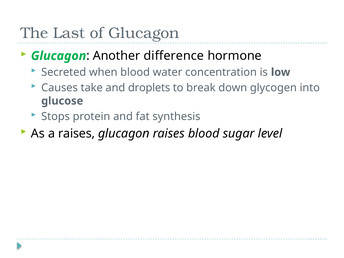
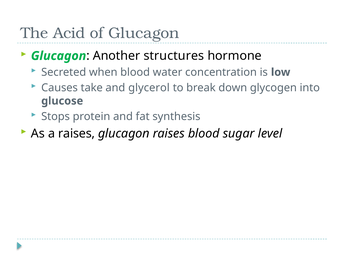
Last: Last -> Acid
difference: difference -> structures
droplets: droplets -> glycerol
